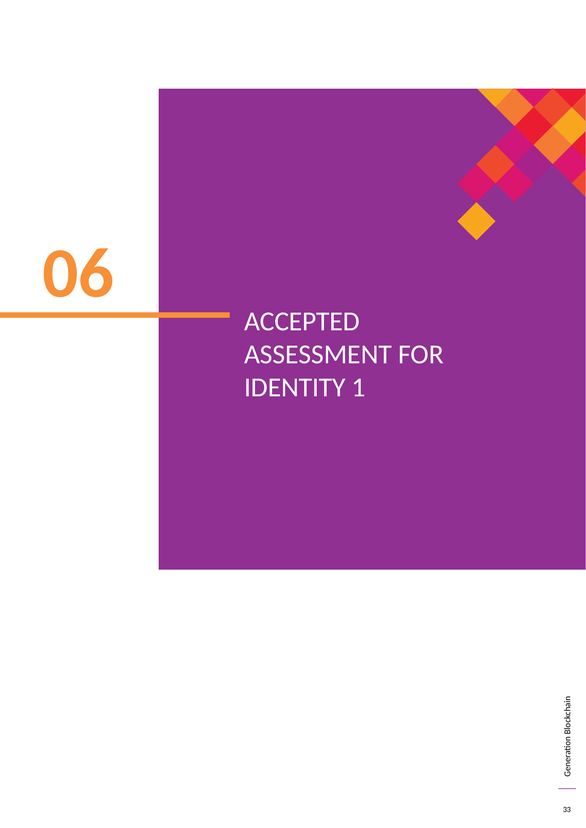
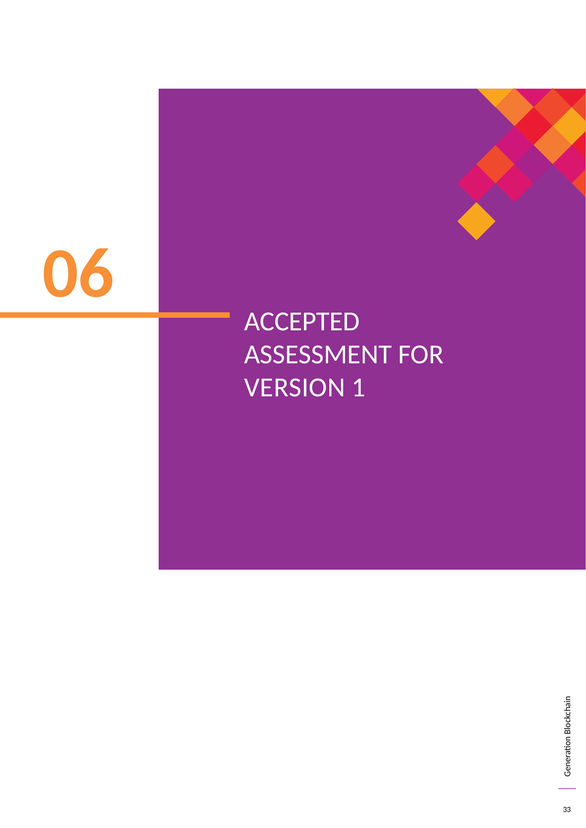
IDENTITY: IDENTITY -> VERSION
